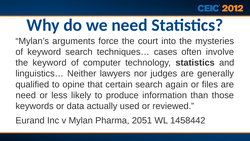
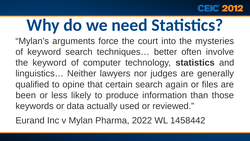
cases: cases -> better
need at (26, 95): need -> been
2051: 2051 -> 2022
